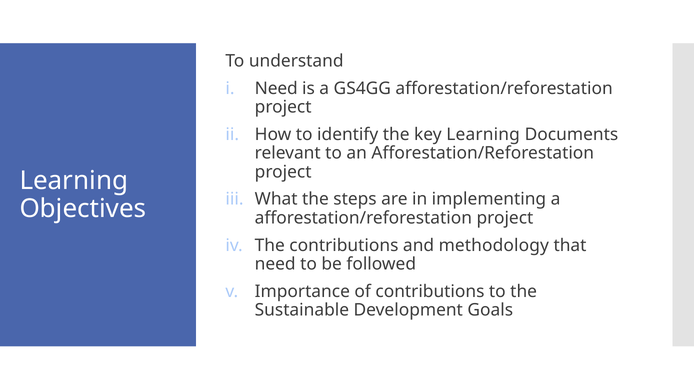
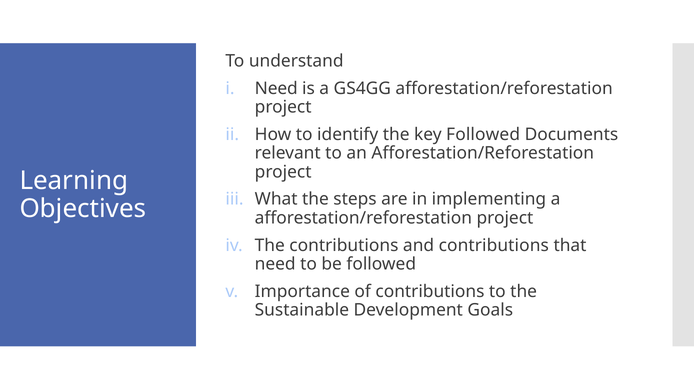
key Learning: Learning -> Followed
and methodology: methodology -> contributions
